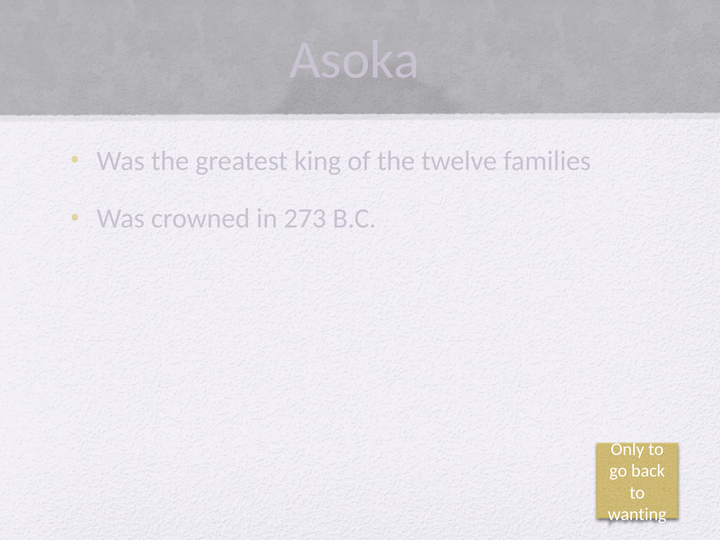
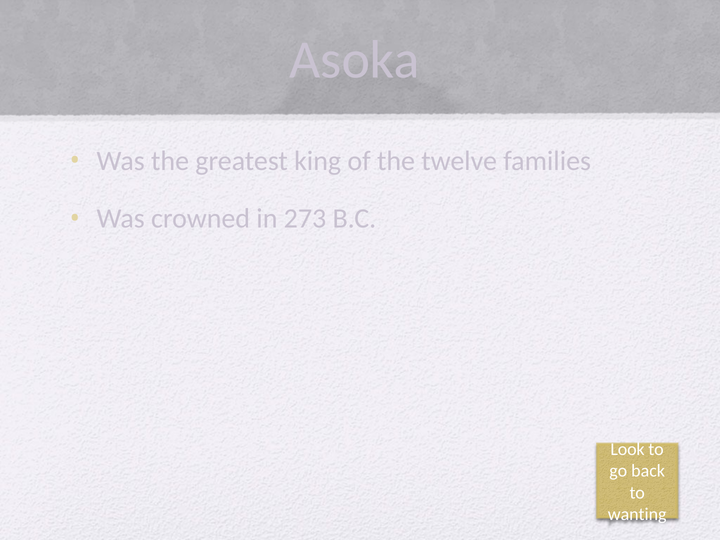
Only: Only -> Look
